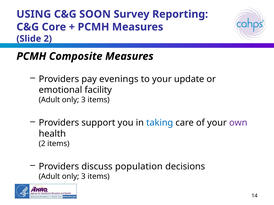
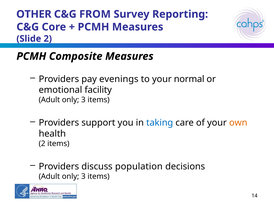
USING: USING -> OTHER
SOON: SOON -> FROM
update: update -> normal
own colour: purple -> orange
